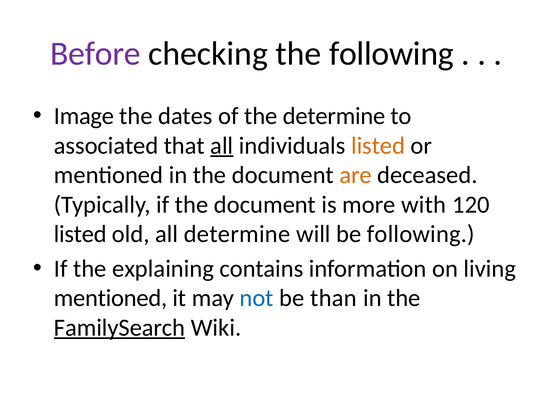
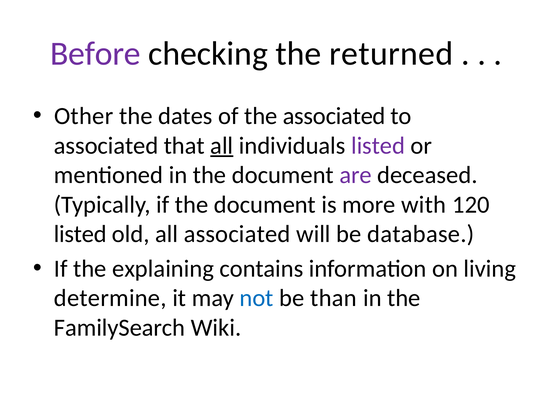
the following: following -> returned
Image: Image -> Other
the determine: determine -> associated
listed at (378, 146) colour: orange -> purple
are colour: orange -> purple
all determine: determine -> associated
be following: following -> database
mentioned at (110, 298): mentioned -> determine
FamilySearch underline: present -> none
